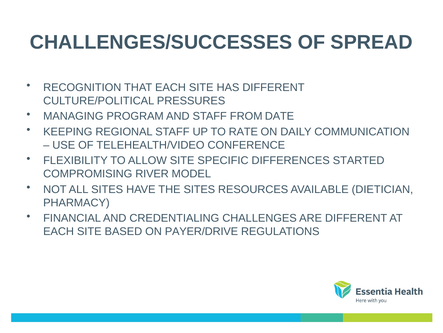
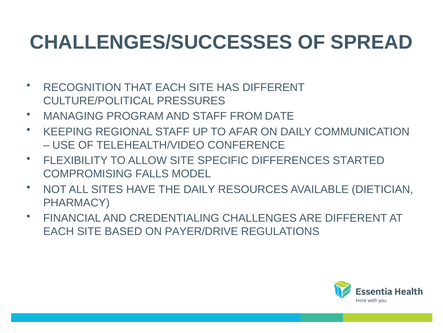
RATE: RATE -> AFAR
RIVER: RIVER -> FALLS
THE SITES: SITES -> DAILY
